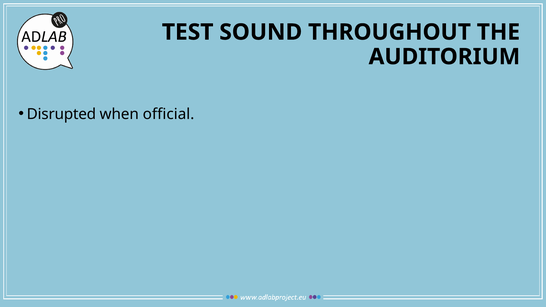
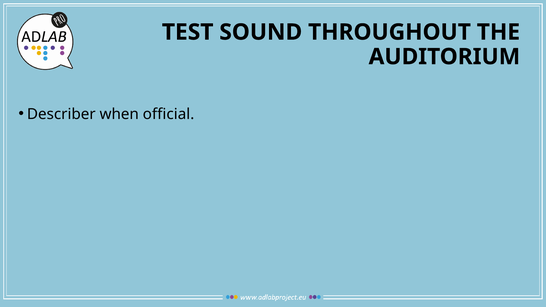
Disrupted: Disrupted -> Describer
